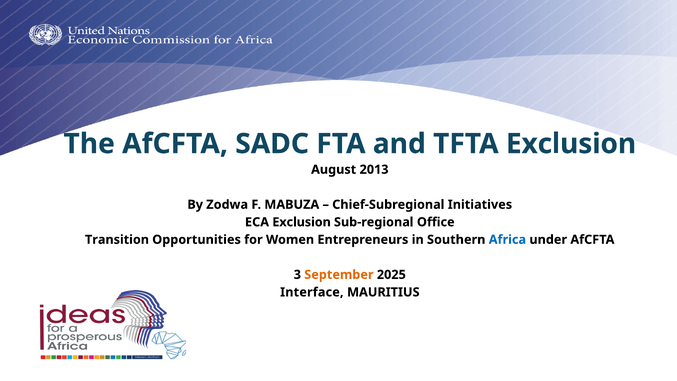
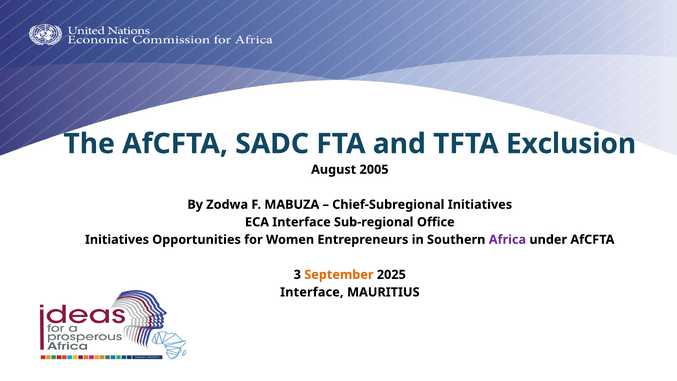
2013: 2013 -> 2005
ECA Exclusion: Exclusion -> Interface
Transition at (117, 240): Transition -> Initiatives
Africa colour: blue -> purple
